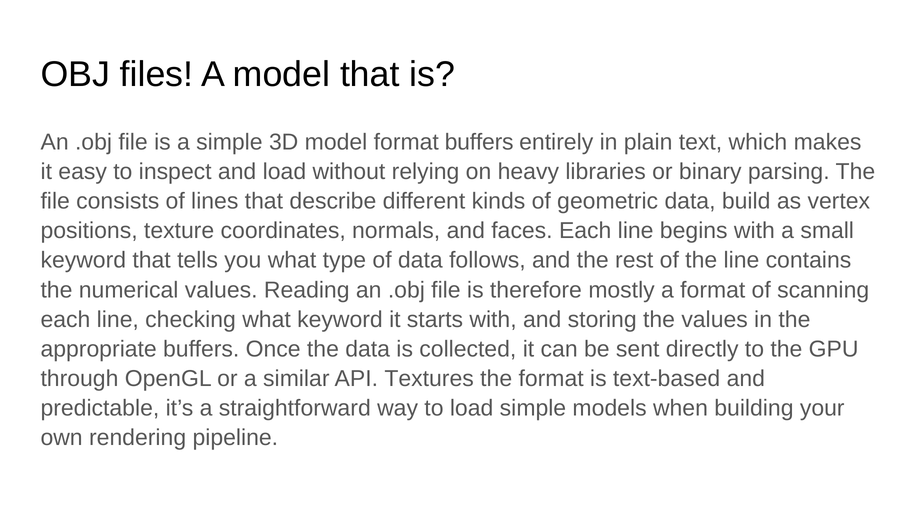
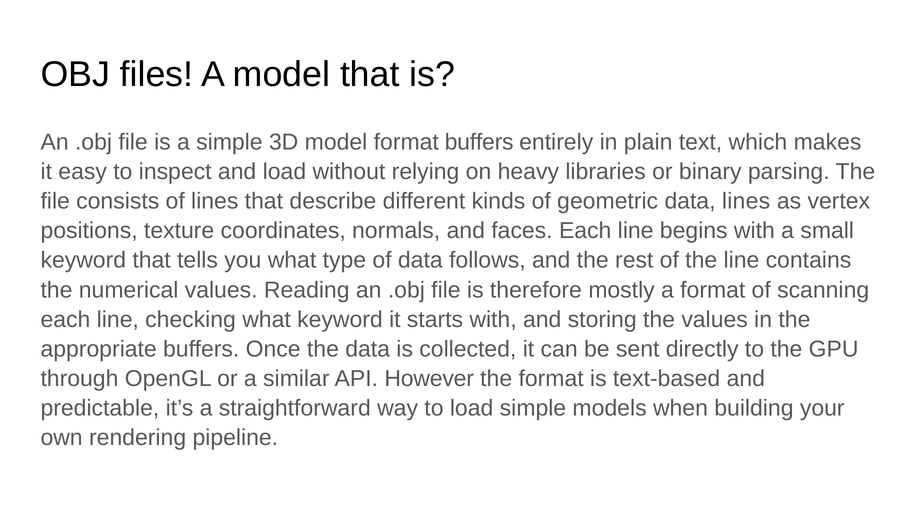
data build: build -> lines
Textures: Textures -> However
